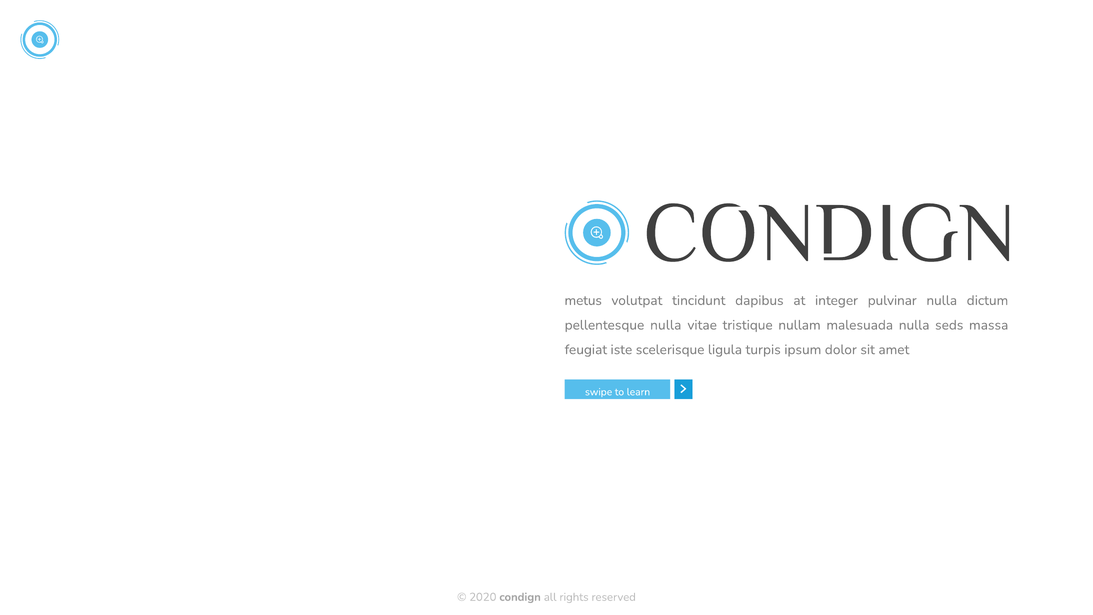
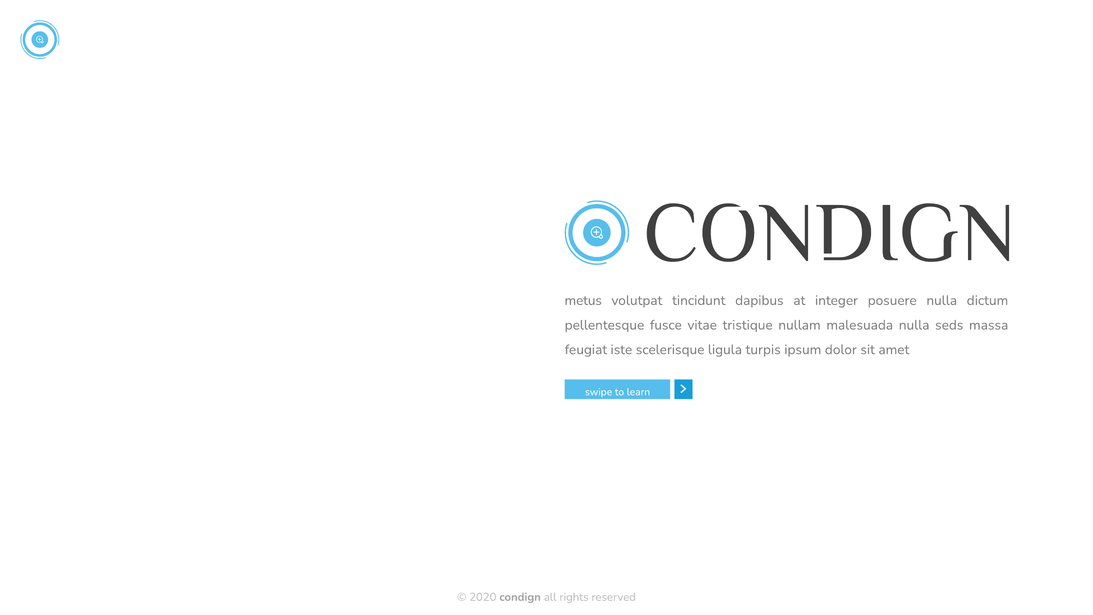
pulvinar: pulvinar -> posuere
pellentesque nulla: nulla -> fusce
